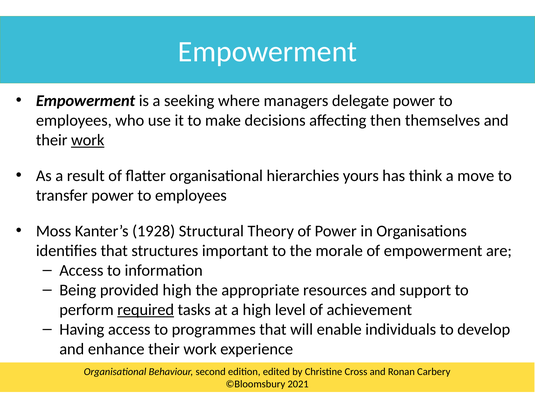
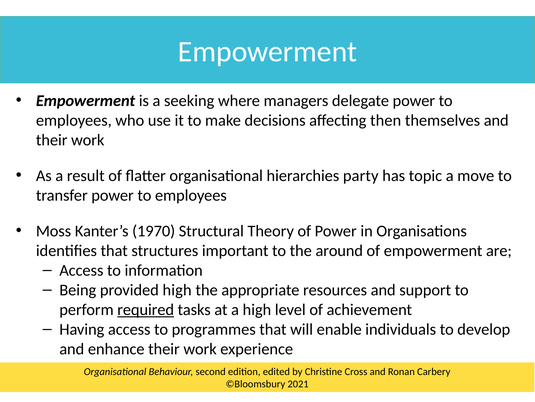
work at (88, 140) underline: present -> none
yours: yours -> party
think: think -> topic
1928: 1928 -> 1970
morale: morale -> around
